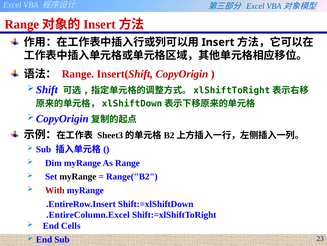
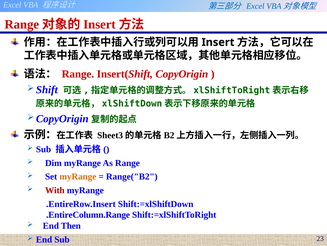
myRange at (78, 176) colour: black -> orange
.EntireColumn.Excel: .EntireColumn.Excel -> .EntireColumn.Range
Cells: Cells -> Then
